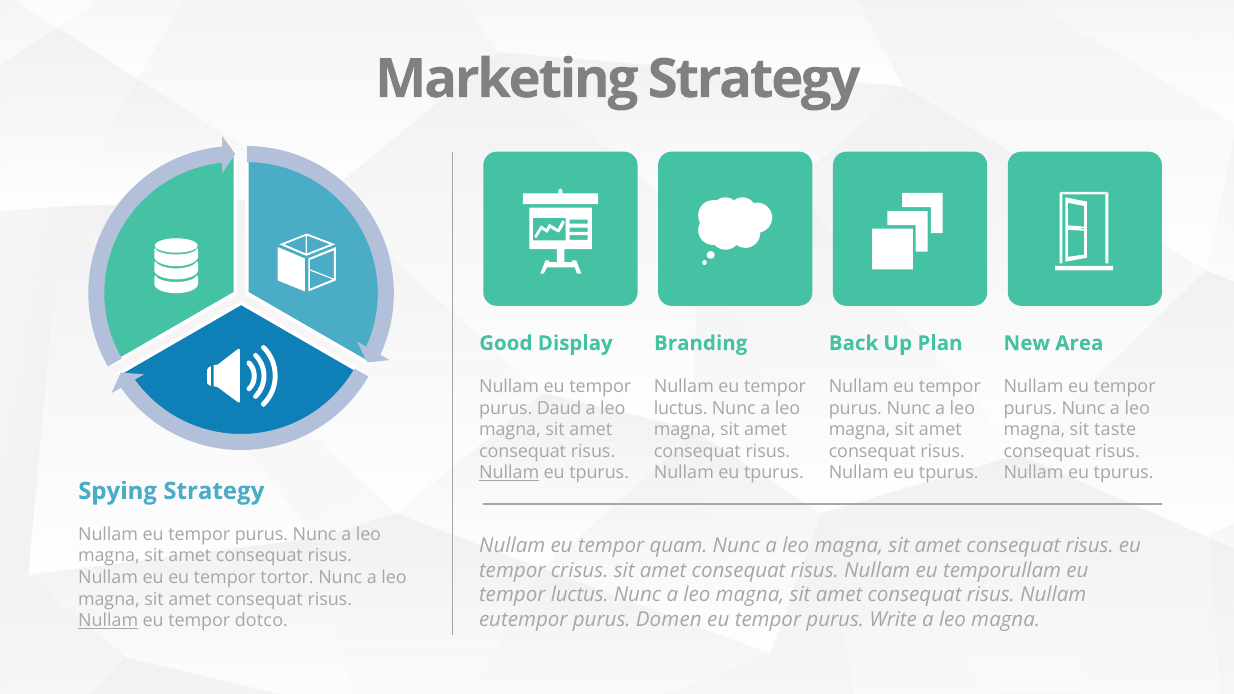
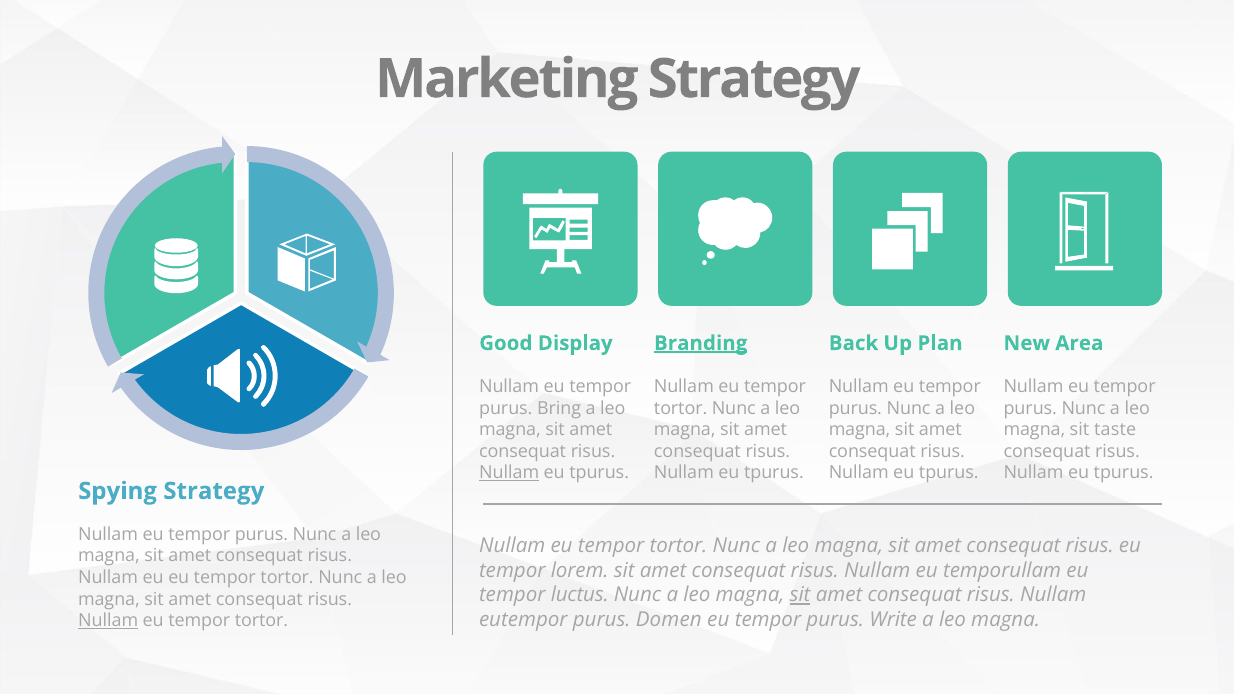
Branding underline: none -> present
Daud: Daud -> Bring
luctus at (681, 408): luctus -> tortor
quam at (679, 546): quam -> tortor
crisus: crisus -> lorem
sit at (800, 595) underline: none -> present
dotco at (261, 621): dotco -> tortor
